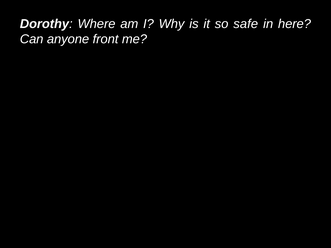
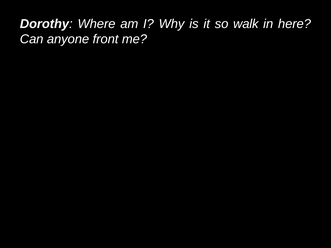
safe: safe -> walk
